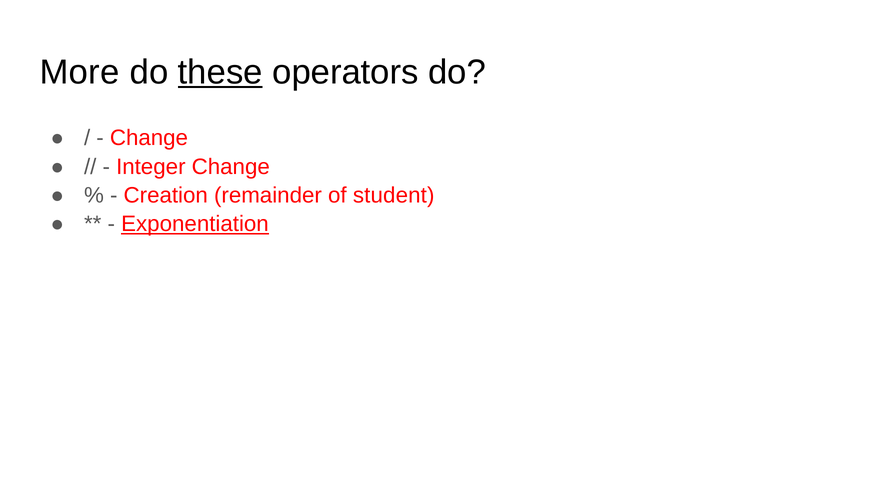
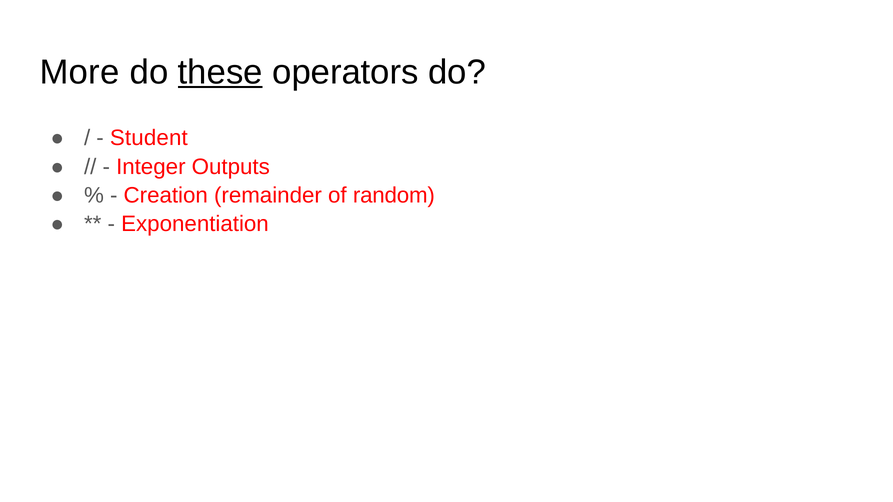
Change at (149, 138): Change -> Student
Integer Change: Change -> Outputs
student: student -> random
Exponentiation underline: present -> none
